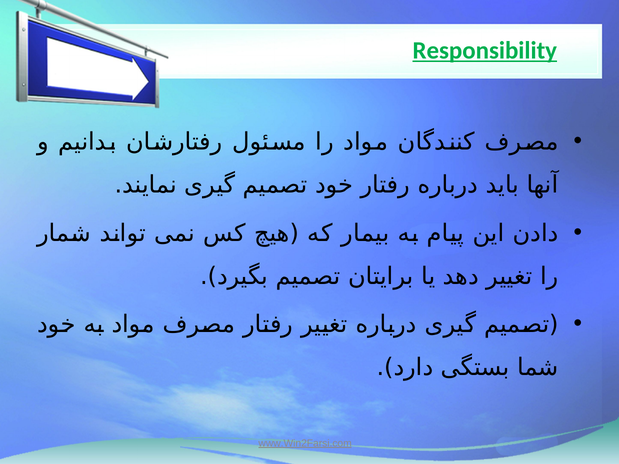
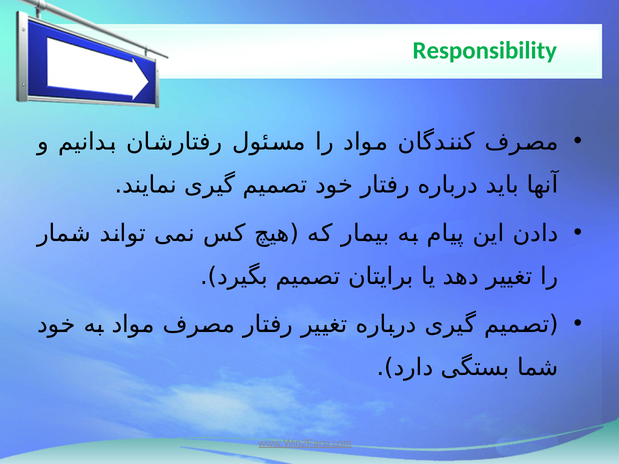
Responsibility underline: present -> none
